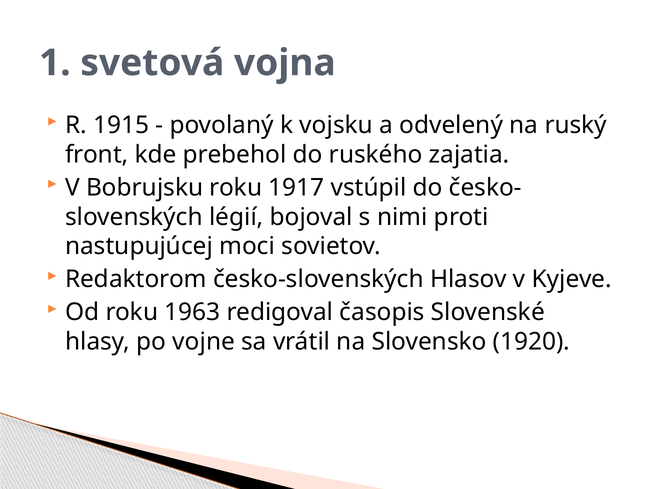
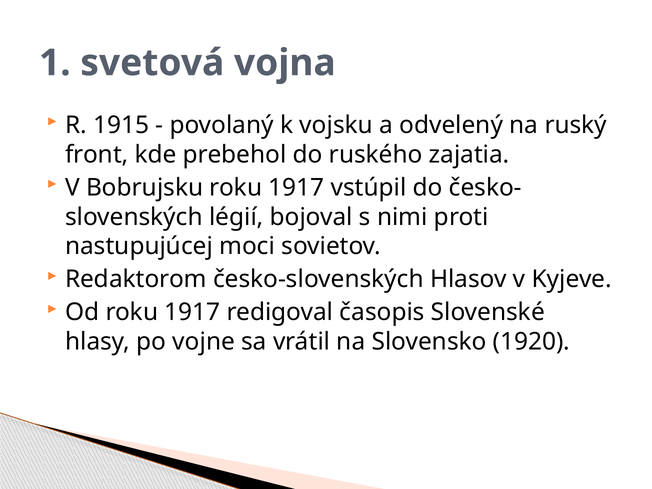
Od roku 1963: 1963 -> 1917
